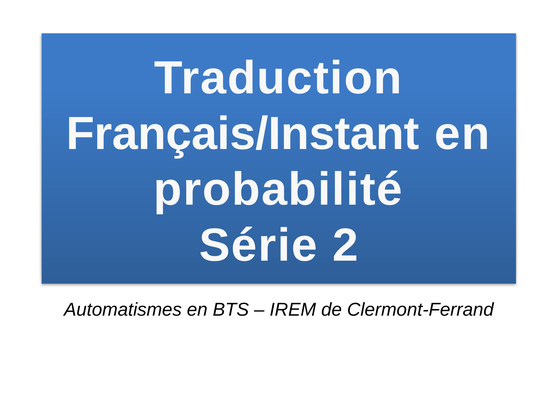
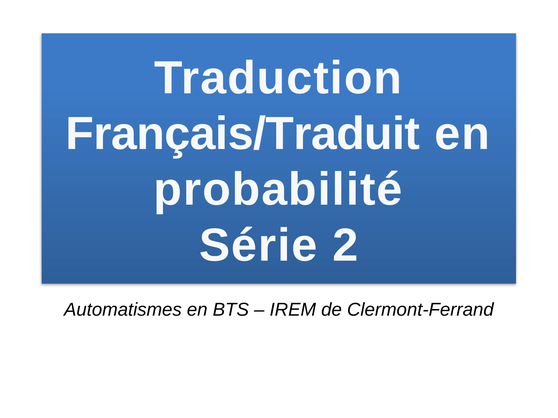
Français/Instant: Français/Instant -> Français/Traduit
